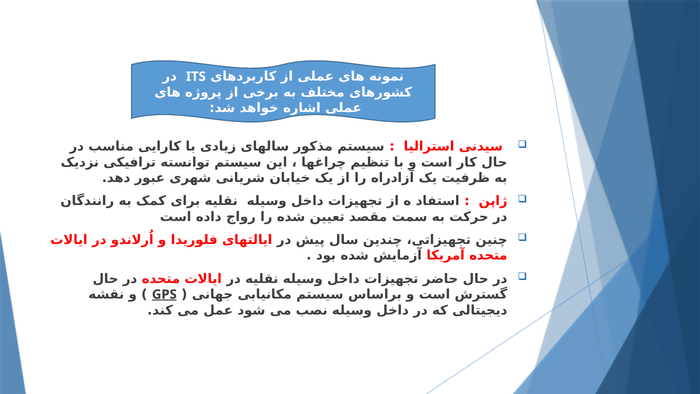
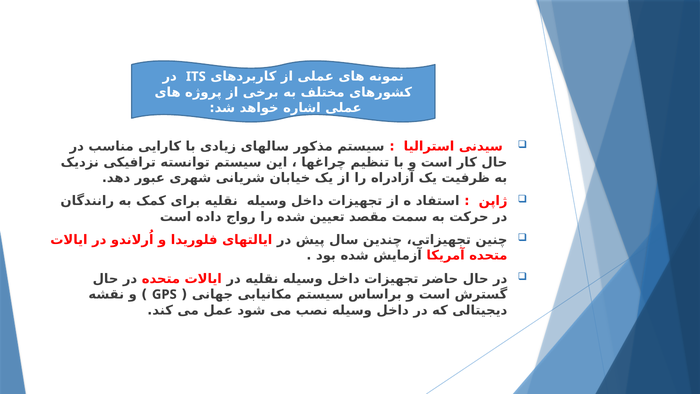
GPS underline: present -> none
